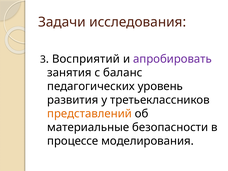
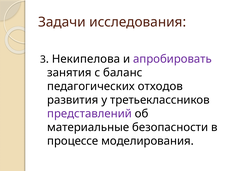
Восприятий: Восприятий -> Некипелова
уровень: уровень -> отходов
представлений colour: orange -> purple
